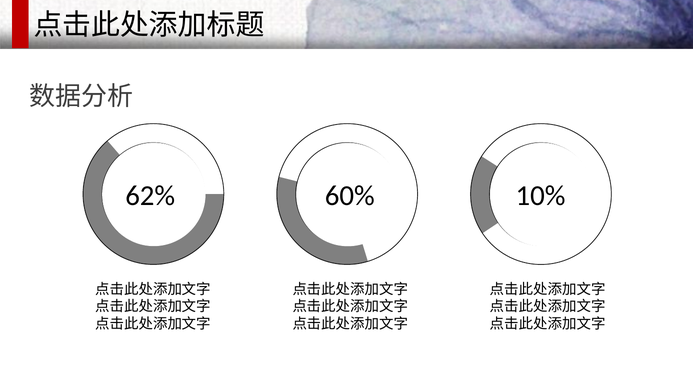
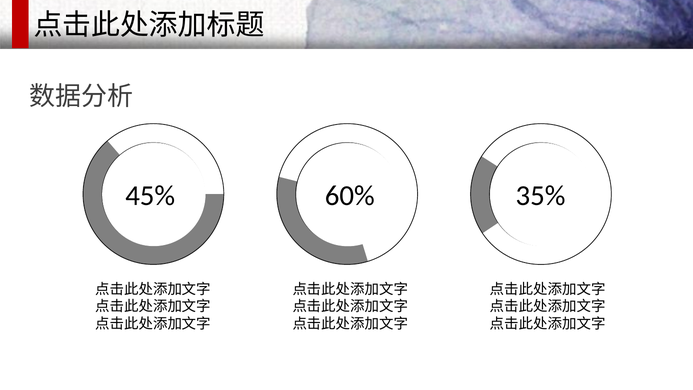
62%: 62% -> 45%
10%: 10% -> 35%
